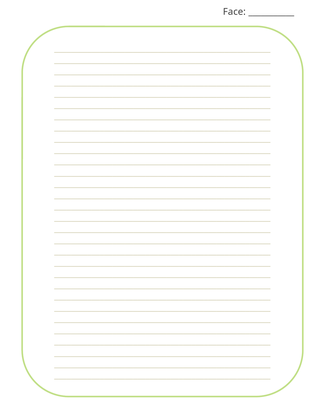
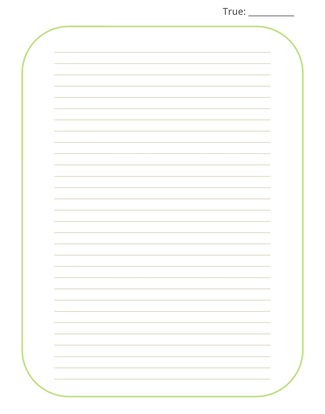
Face: Face -> True
